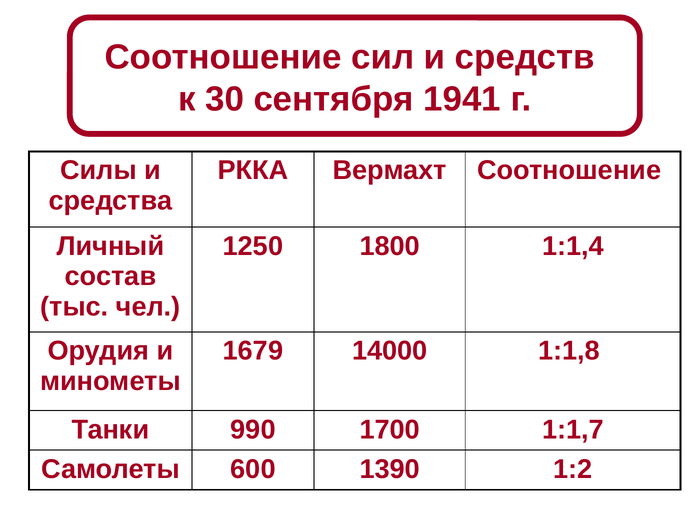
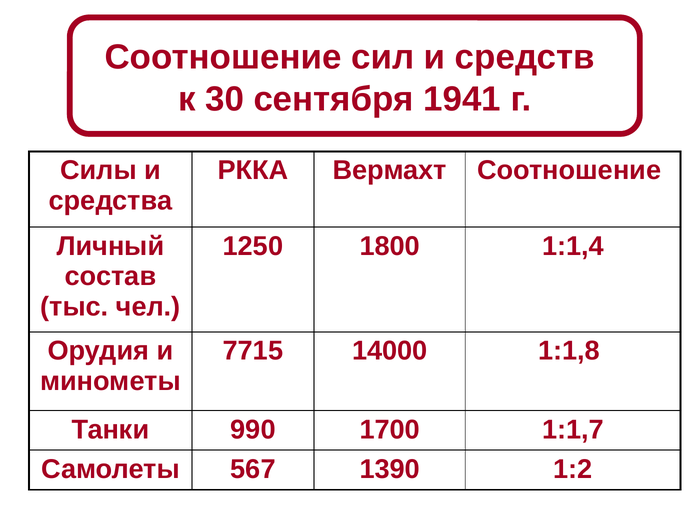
1679: 1679 -> 7715
600: 600 -> 567
